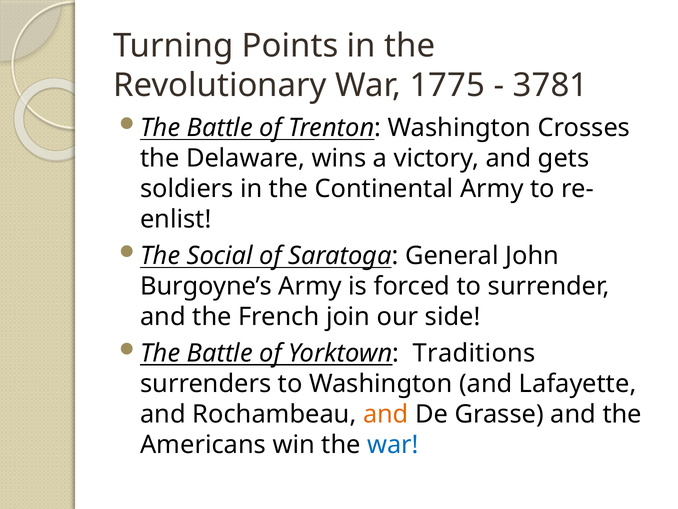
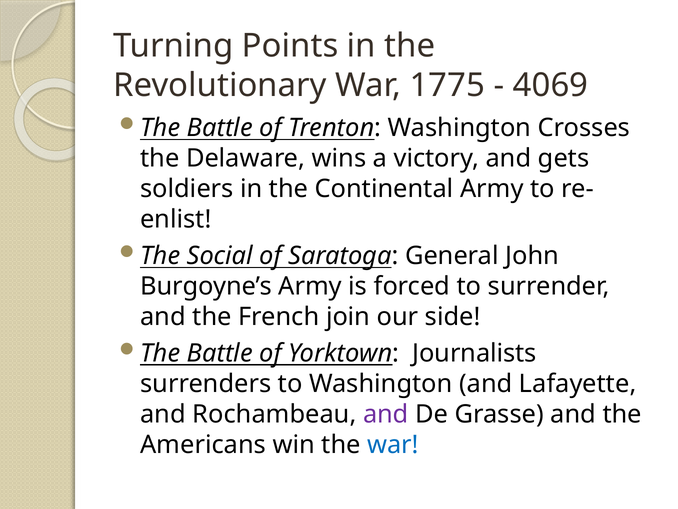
3781: 3781 -> 4069
Traditions: Traditions -> Journalists
and at (386, 414) colour: orange -> purple
